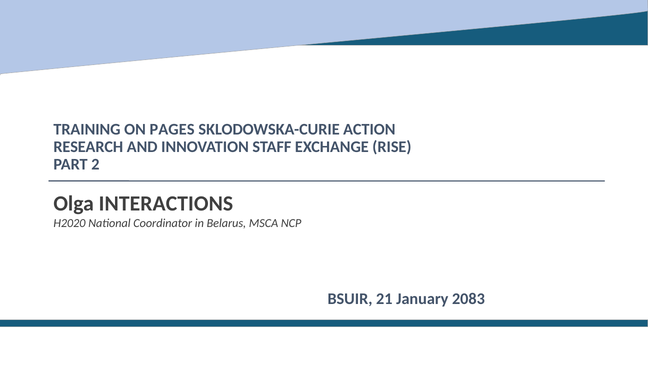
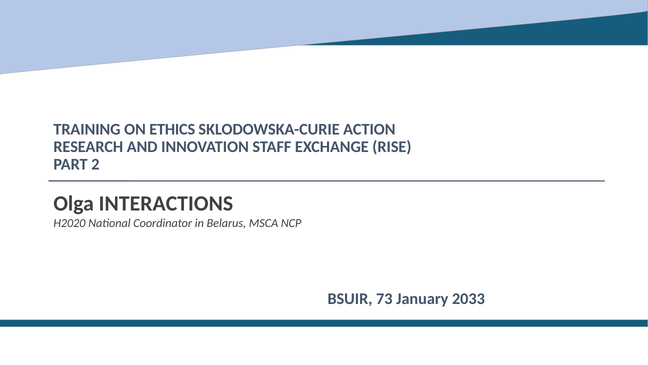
PAGES: PAGES -> ETHICS
21: 21 -> 73
2083: 2083 -> 2033
